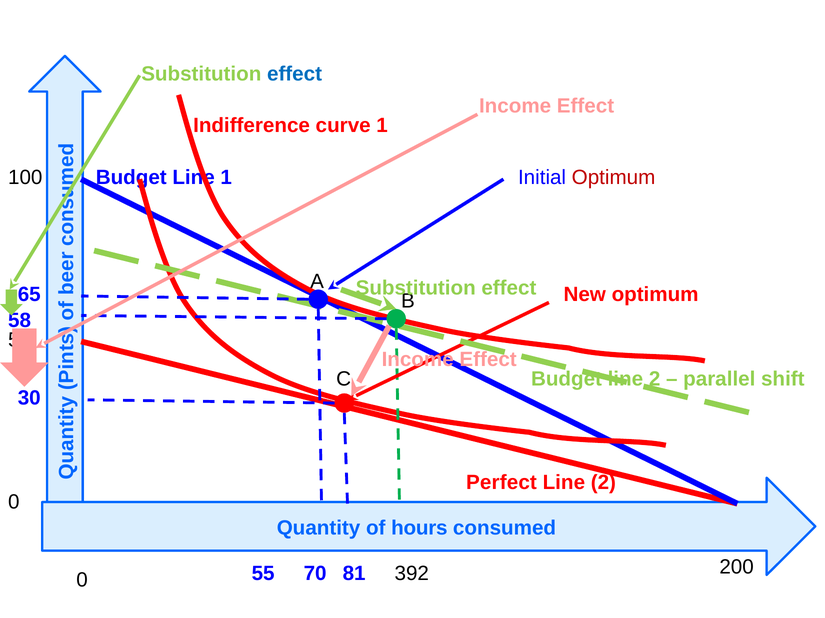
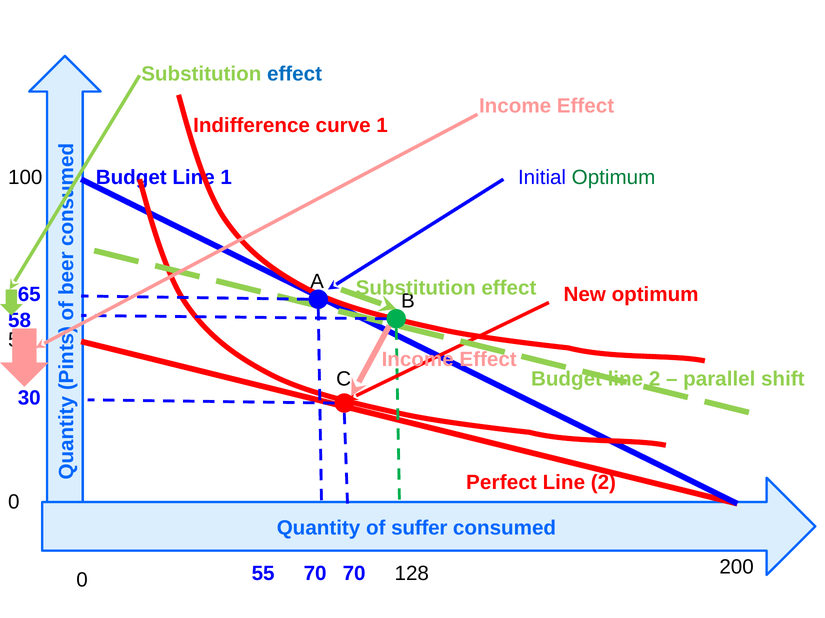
Optimum at (614, 178) colour: red -> green
hours: hours -> suffer
70 81: 81 -> 70
392: 392 -> 128
